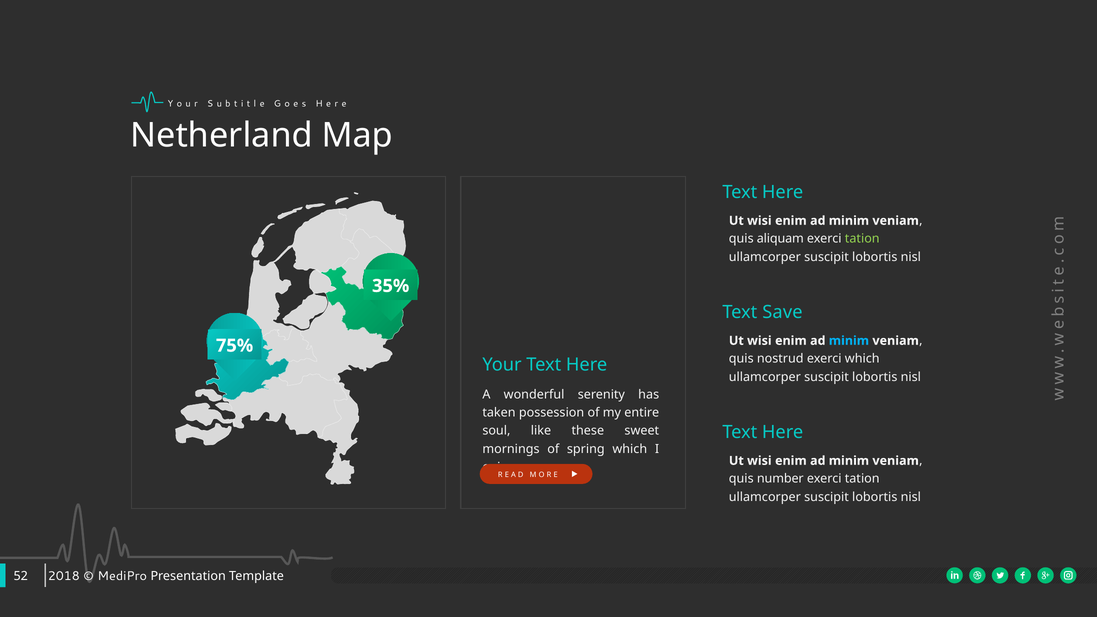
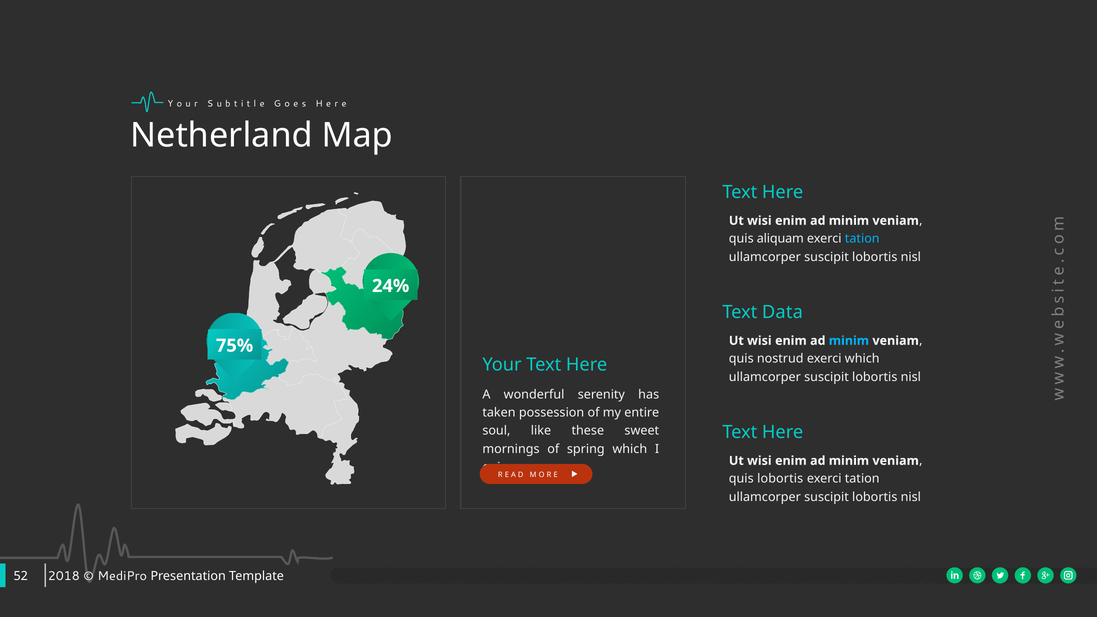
tation at (862, 239) colour: light green -> light blue
35%: 35% -> 24%
Save: Save -> Data
quis number: number -> lobortis
